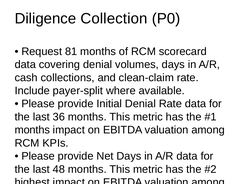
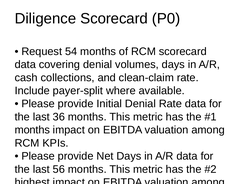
Diligence Collection: Collection -> Scorecard
81: 81 -> 54
48: 48 -> 56
